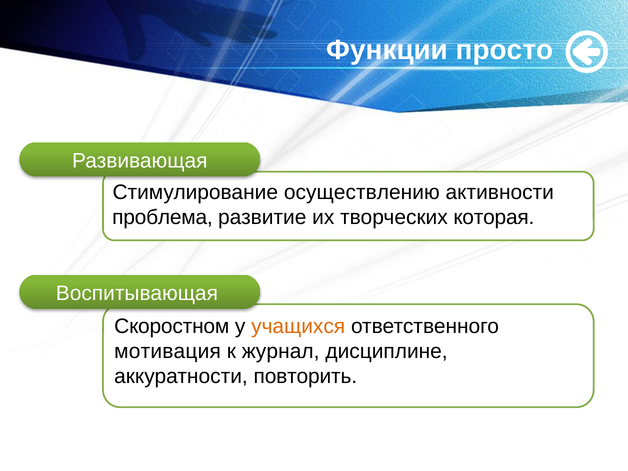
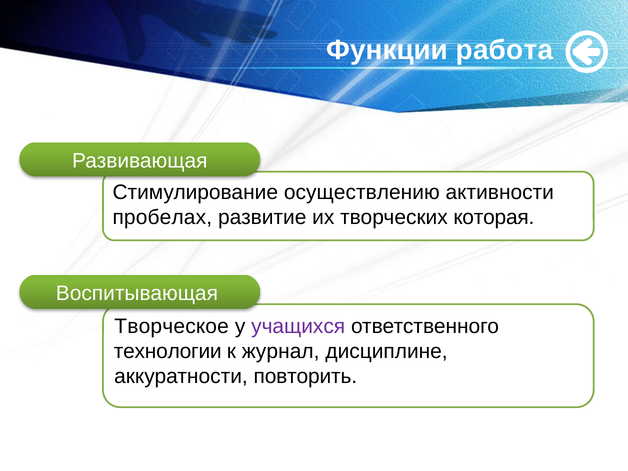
просто: просто -> работа
проблема: проблема -> пробелах
Скоростном: Скоростном -> Творческое
учащихся colour: orange -> purple
мотивация: мотивация -> технологии
